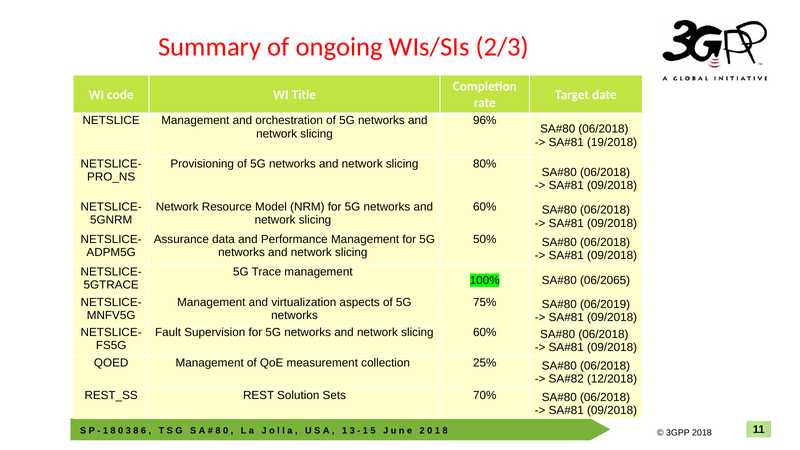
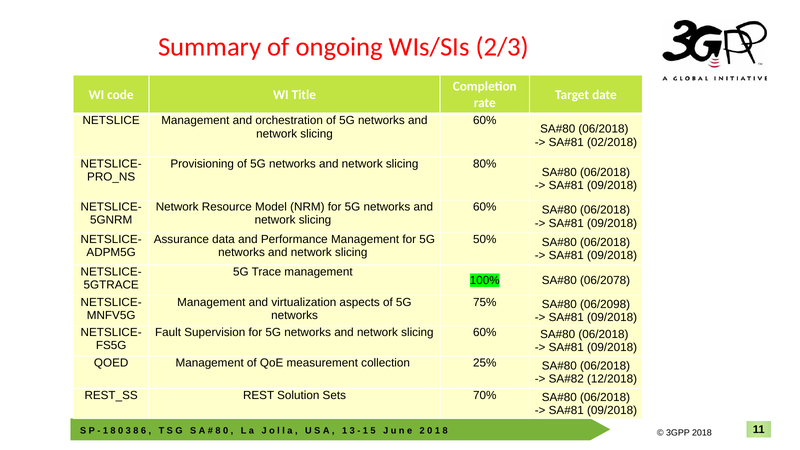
96% at (485, 121): 96% -> 60%
19/2018: 19/2018 -> 02/2018
06/2065: 06/2065 -> 06/2078
06/2019: 06/2019 -> 06/2098
